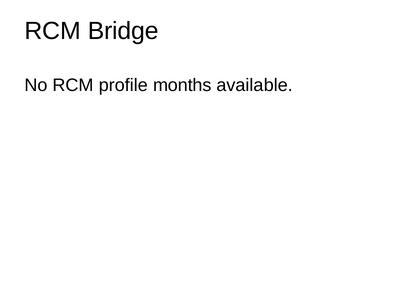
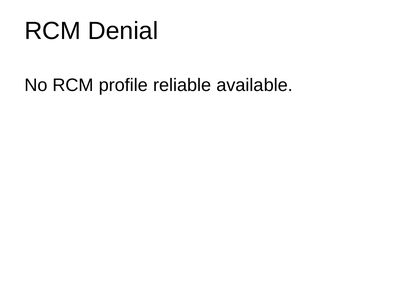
Bridge: Bridge -> Denial
months: months -> reliable
